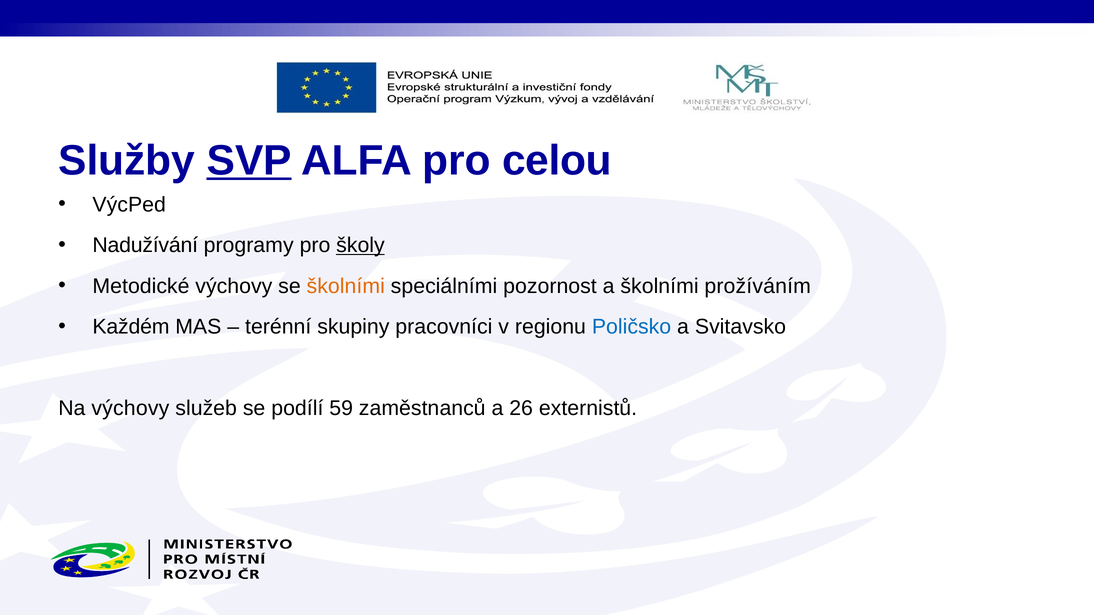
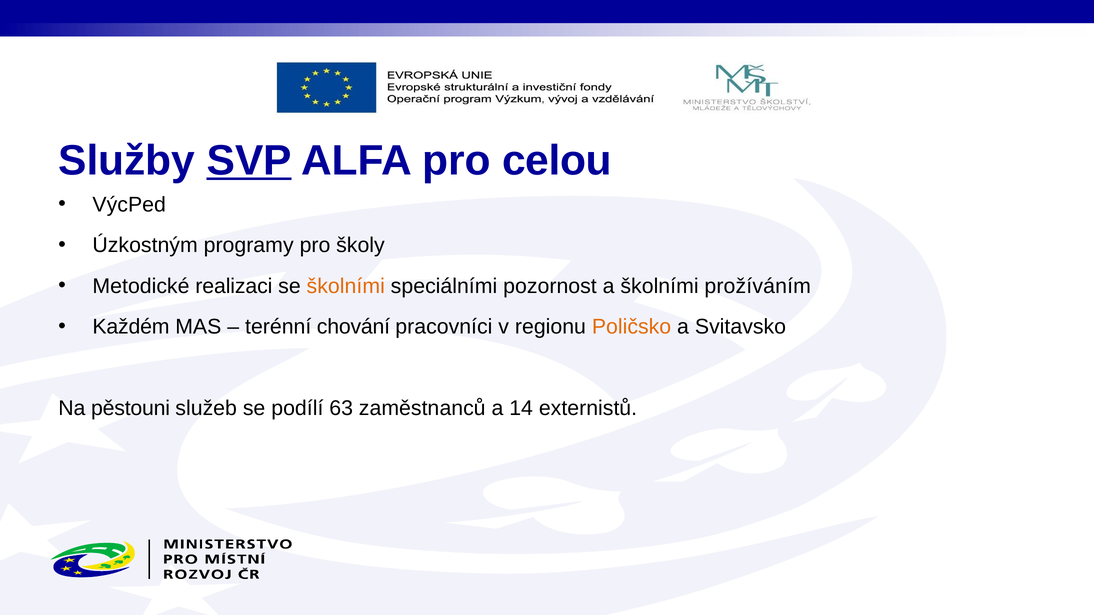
Nadužívání: Nadužívání -> Úzkostným
školy underline: present -> none
Metodické výchovy: výchovy -> realizaci
skupiny: skupiny -> chování
Poličsko colour: blue -> orange
Na výchovy: výchovy -> pěstouni
59: 59 -> 63
26: 26 -> 14
